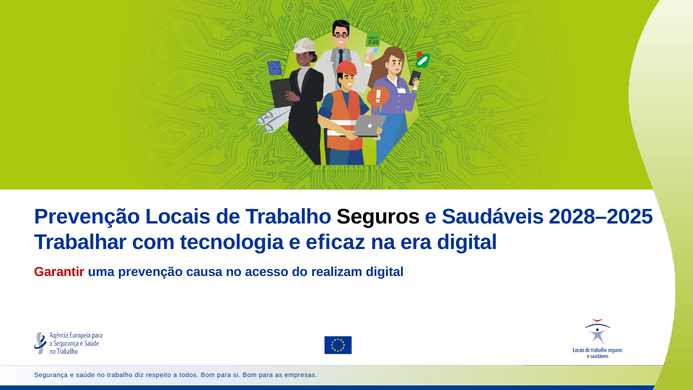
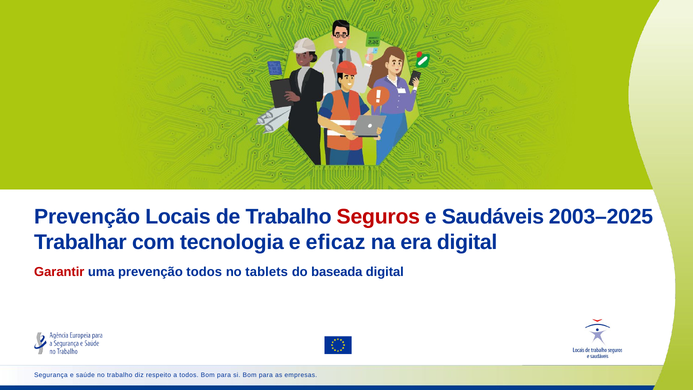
Seguros colour: black -> red
2028–2025: 2028–2025 -> 2003–2025
prevenção causa: causa -> todos
acesso: acesso -> tablets
realizam: realizam -> baseada
